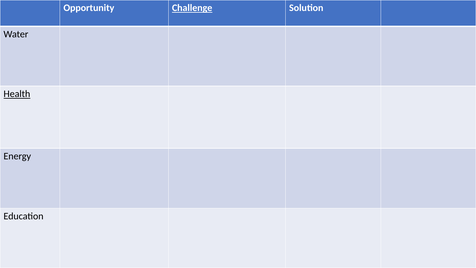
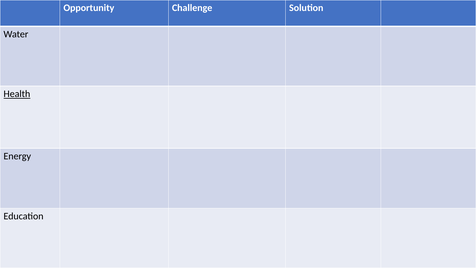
Challenge underline: present -> none
